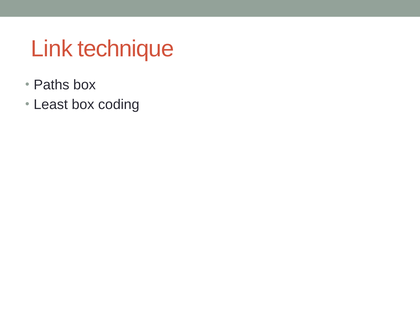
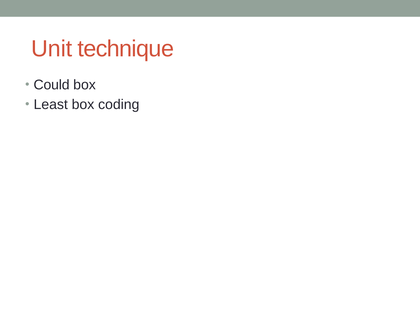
Link: Link -> Unit
Paths: Paths -> Could
